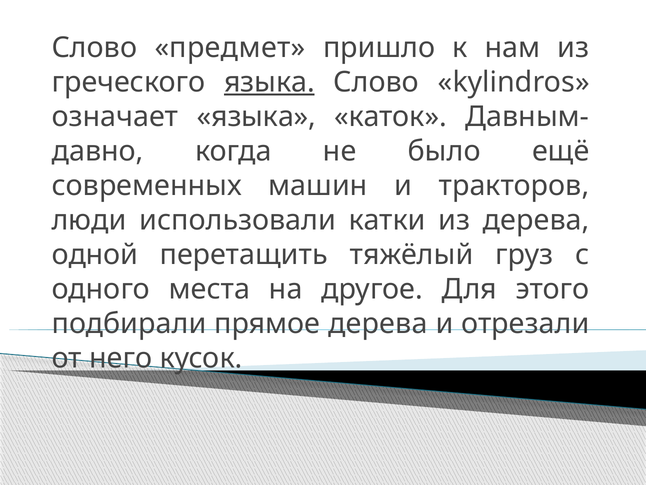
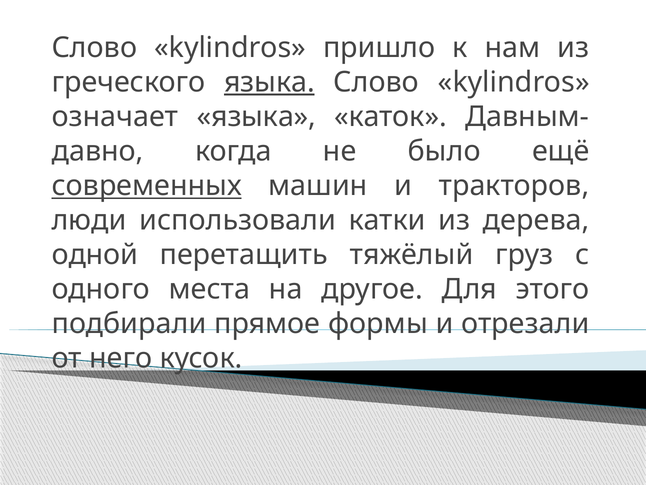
предмет at (230, 48): предмет -> kylindros
современных underline: none -> present
прямое дерева: дерева -> формы
